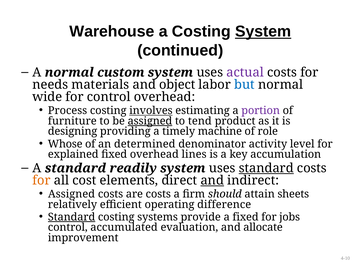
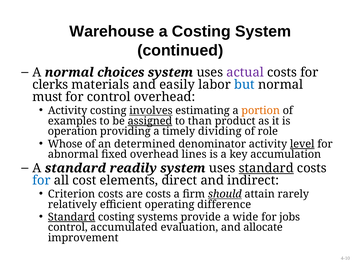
System at (263, 32) underline: present -> none
custom: custom -> choices
needs: needs -> clerks
object: object -> easily
wide: wide -> must
Process at (68, 111): Process -> Activity
portion colour: purple -> orange
furniture: furniture -> examples
tend: tend -> than
designing: designing -> operation
machine: machine -> dividing
level underline: none -> present
explained: explained -> abnormal
for at (41, 181) colour: orange -> blue
and at (212, 181) underline: present -> none
Assigned at (71, 194): Assigned -> Criterion
should underline: none -> present
sheets: sheets -> rarely
a fixed: fixed -> wide
